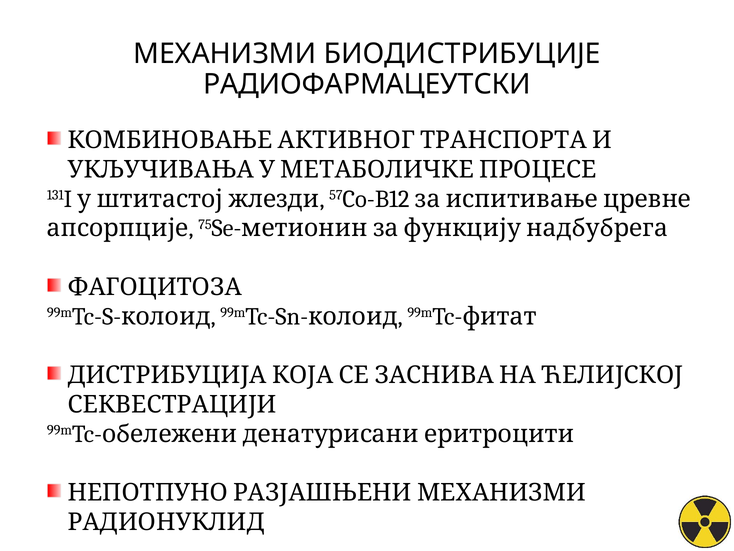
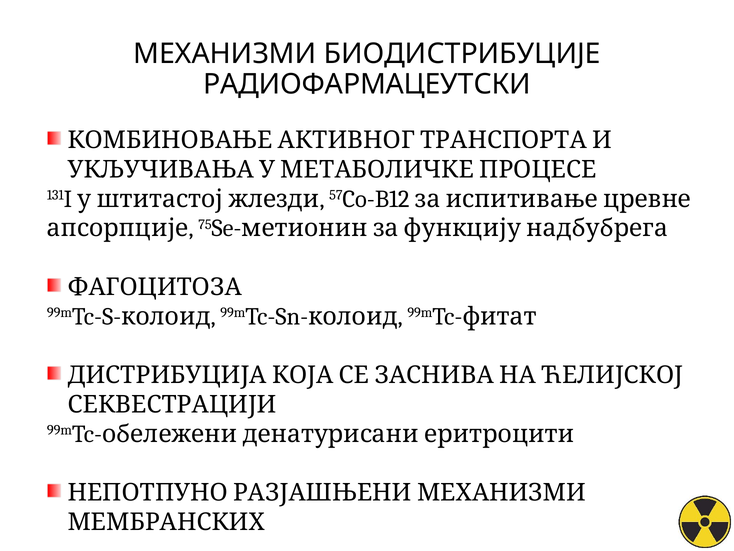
РАДИОНУКЛИД: РАДИОНУКЛИД -> МЕМБРАНСКИХ
